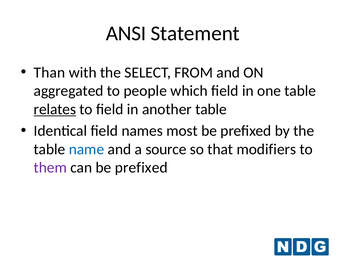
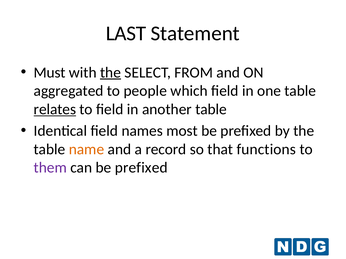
ANSI: ANSI -> LAST
Than: Than -> Must
the at (111, 73) underline: none -> present
name colour: blue -> orange
source: source -> record
modifiers: modifiers -> functions
